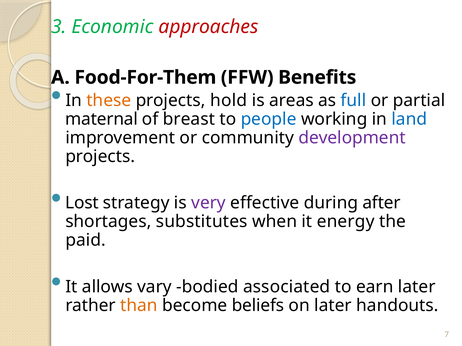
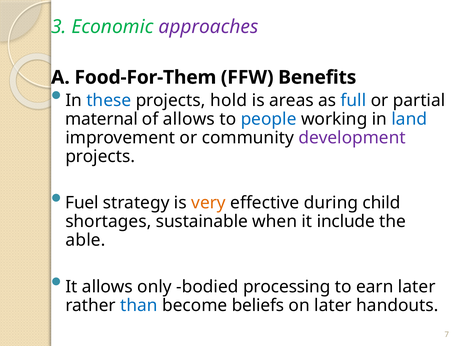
approaches colour: red -> purple
these colour: orange -> blue
of breast: breast -> allows
Lost: Lost -> Fuel
very colour: purple -> orange
after: after -> child
substitutes: substitutes -> sustainable
energy: energy -> include
paid: paid -> able
vary: vary -> only
associated: associated -> processing
than colour: orange -> blue
